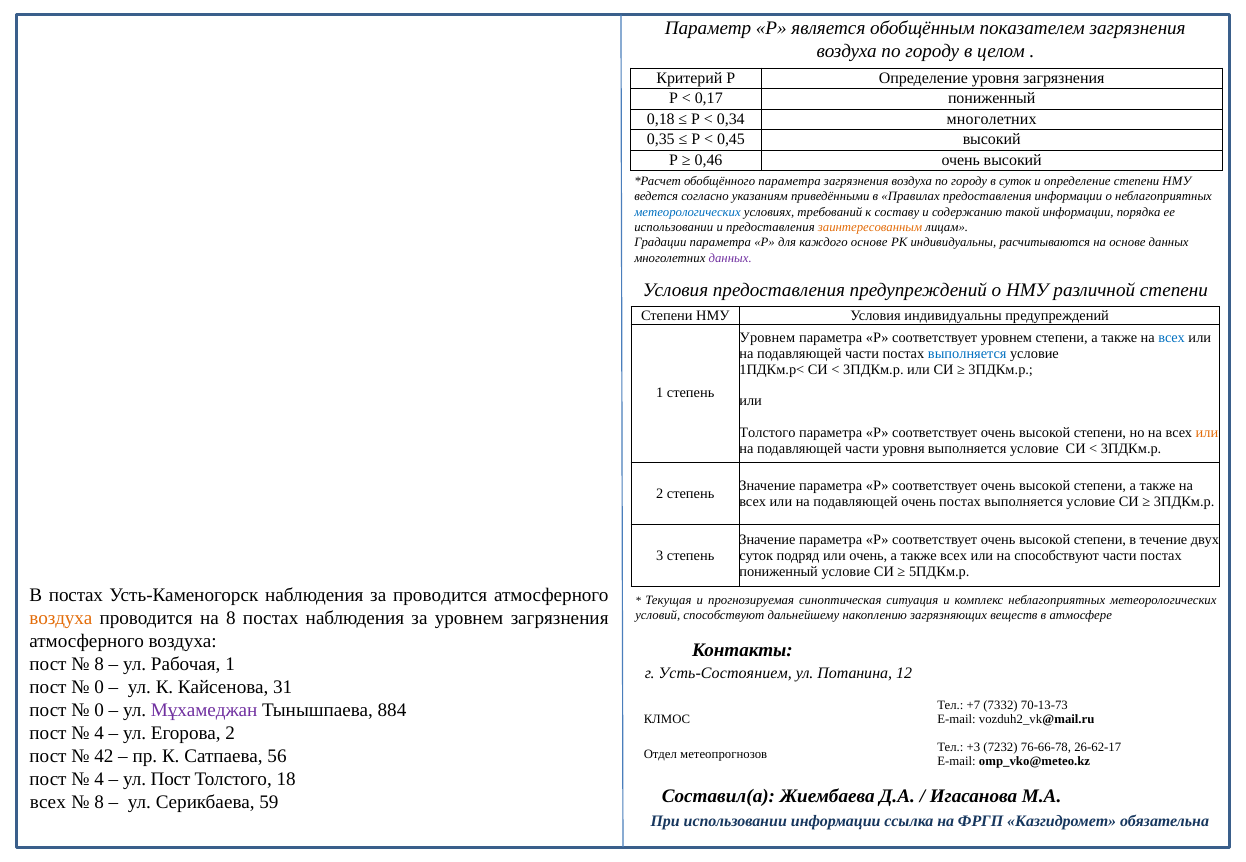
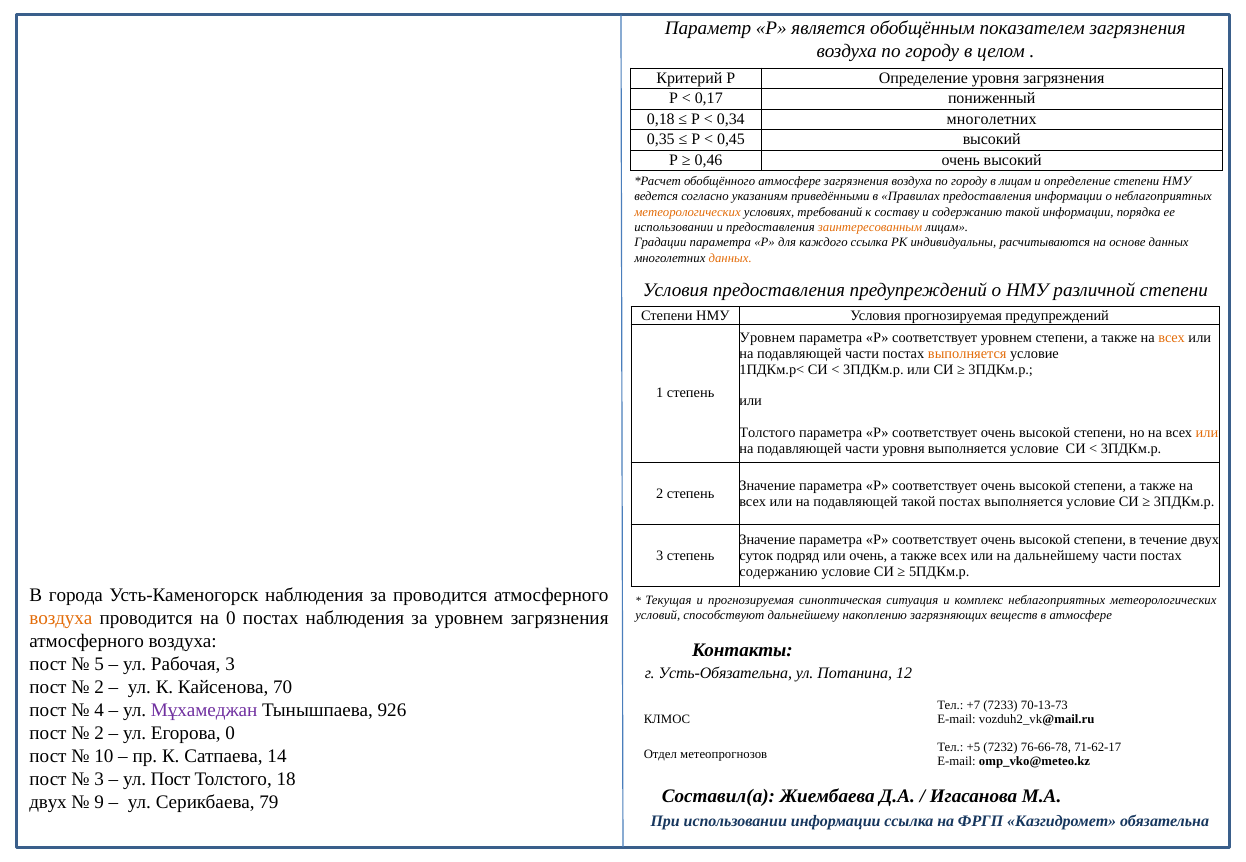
обобщённого параметра: параметра -> атмосфере
в суток: суток -> лицам
метеорологических at (687, 212) colour: blue -> orange
каждого основе: основе -> ссылка
данных at (730, 258) colour: purple -> orange
Условия индивидуальны: индивидуальны -> прогнозируемая
всех at (1172, 338) colour: blue -> orange
выполняется at (967, 354) colour: blue -> orange
подавляющей очень: очень -> такой
на способствуют: способствуют -> дальнейшему
пониженный at (779, 572): пониженный -> содержанию
В постах: постах -> города
на 8: 8 -> 0
8 at (99, 664): 8 -> 5
Рабочая 1: 1 -> 3
Усть-Состоянием: Усть-Состоянием -> Усть-Обязательна
0 at (99, 687): 0 -> 2
31: 31 -> 70
7332: 7332 -> 7233
0 at (99, 710): 0 -> 4
884: 884 -> 926
4 at (99, 733): 4 -> 2
Егорова 2: 2 -> 0
+3: +3 -> +5
26-62-17: 26-62-17 -> 71-62-17
42: 42 -> 10
56: 56 -> 14
4 at (99, 779): 4 -> 3
всех at (48, 802): всех -> двух
8 at (99, 802): 8 -> 9
59: 59 -> 79
